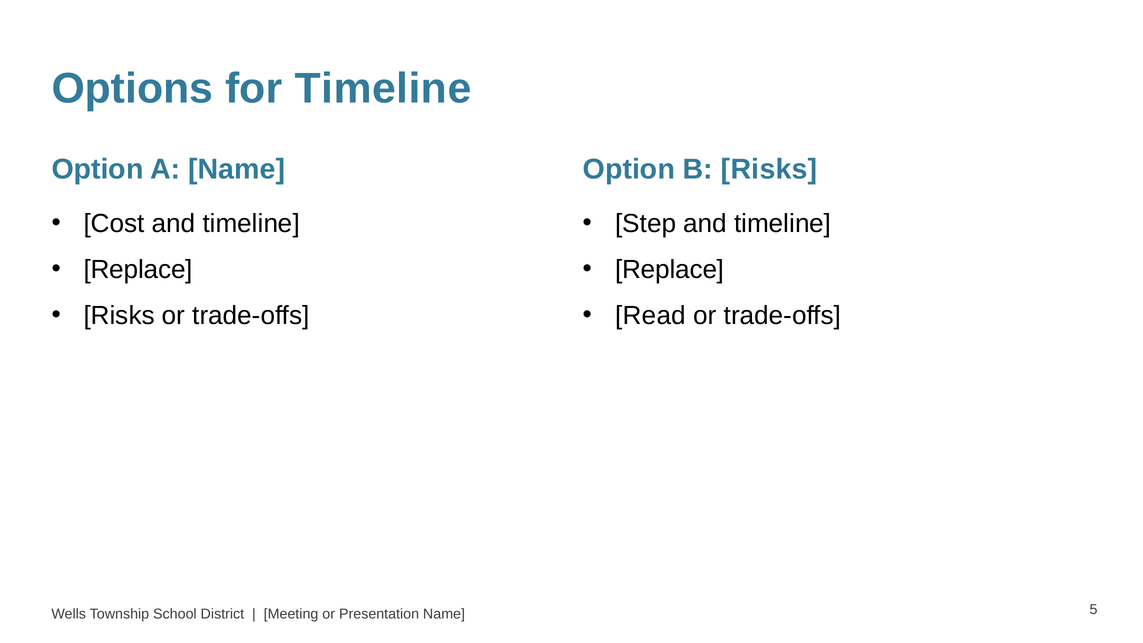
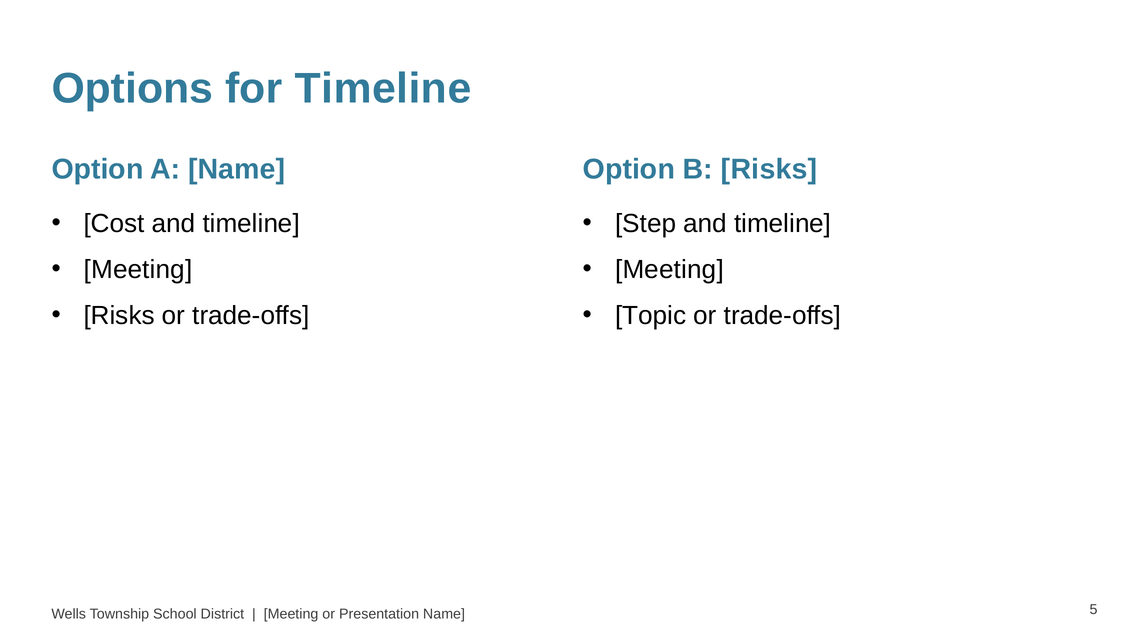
Replace at (138, 270): Replace -> Meeting
Replace at (670, 270): Replace -> Meeting
Read: Read -> Topic
